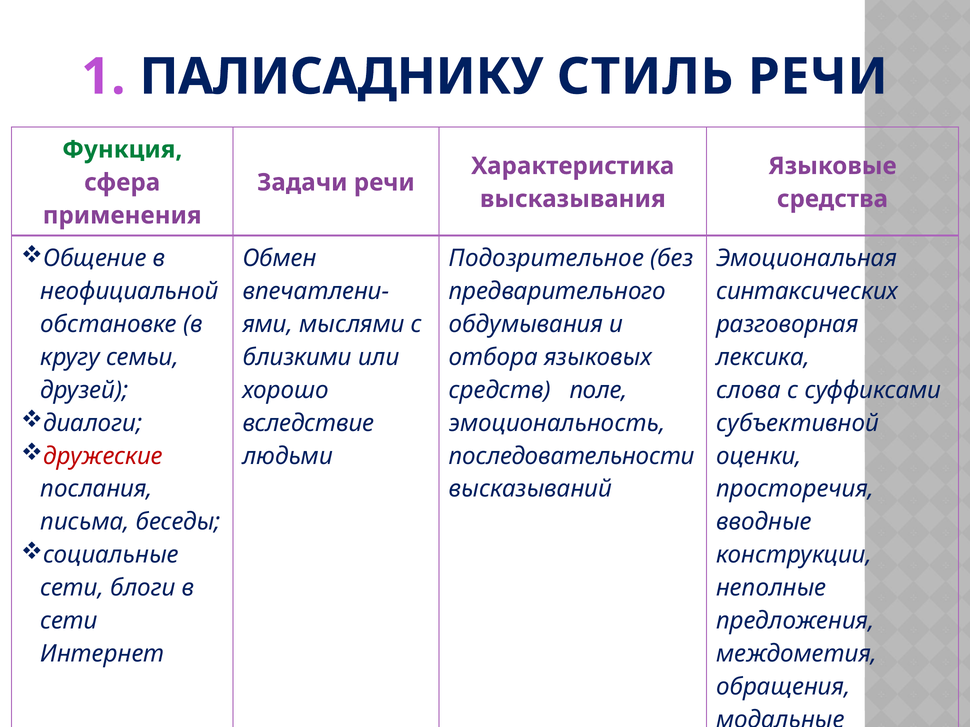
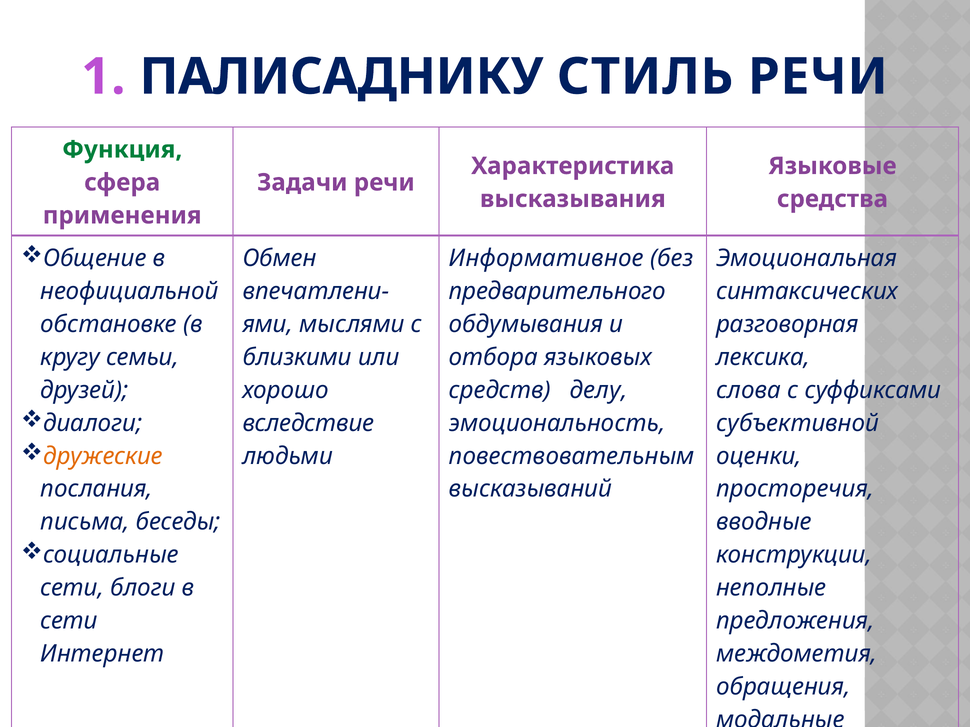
Подозрительное: Подозрительное -> Информативное
поле: поле -> делу
дружеские colour: red -> orange
последовательности: последовательности -> повествовательным
